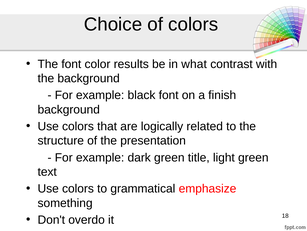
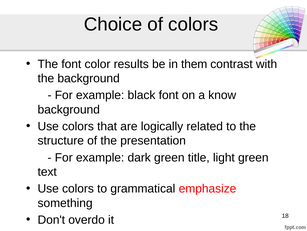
what: what -> them
finish: finish -> know
